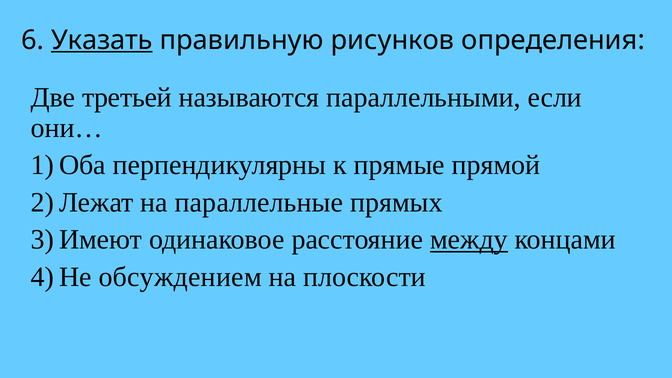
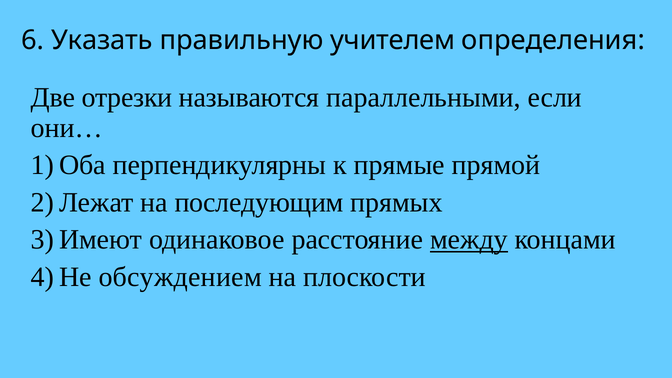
Указать underline: present -> none
рисунков: рисунков -> учителем
третьей: третьей -> отрезки
параллельные: параллельные -> последующим
